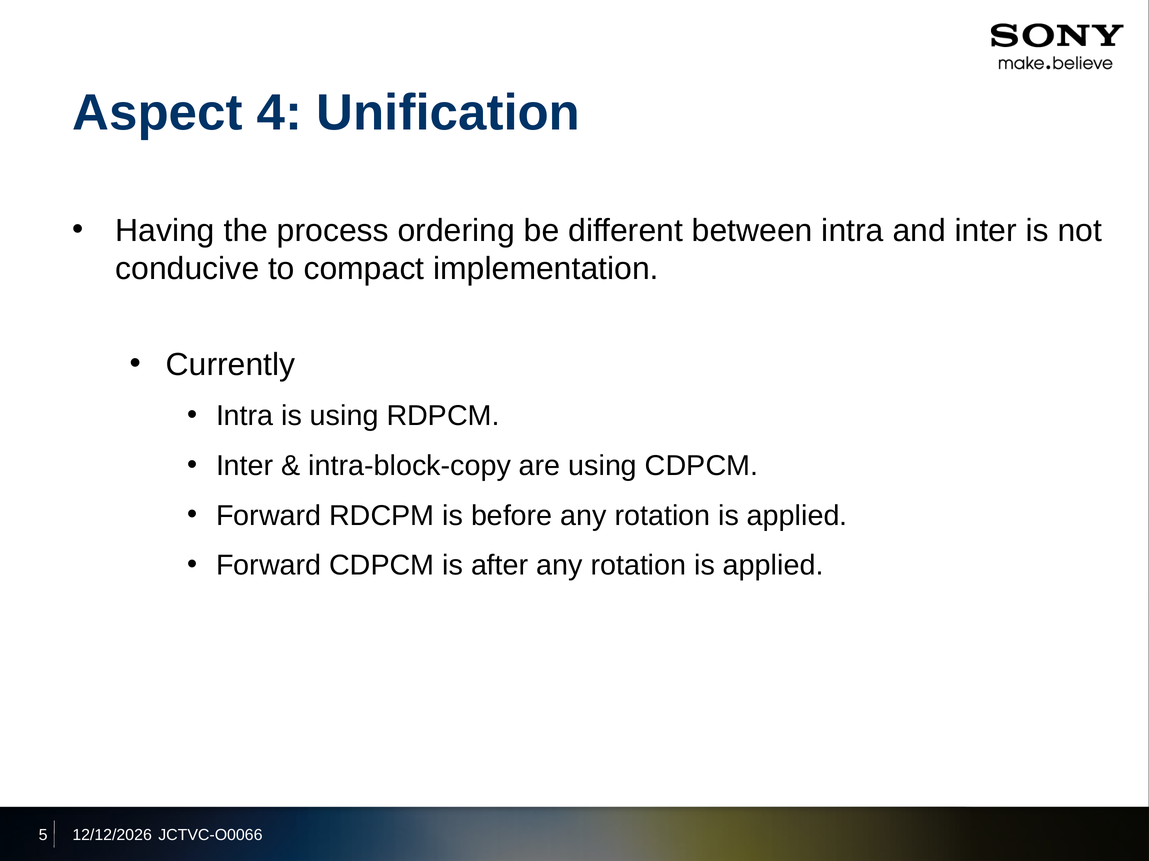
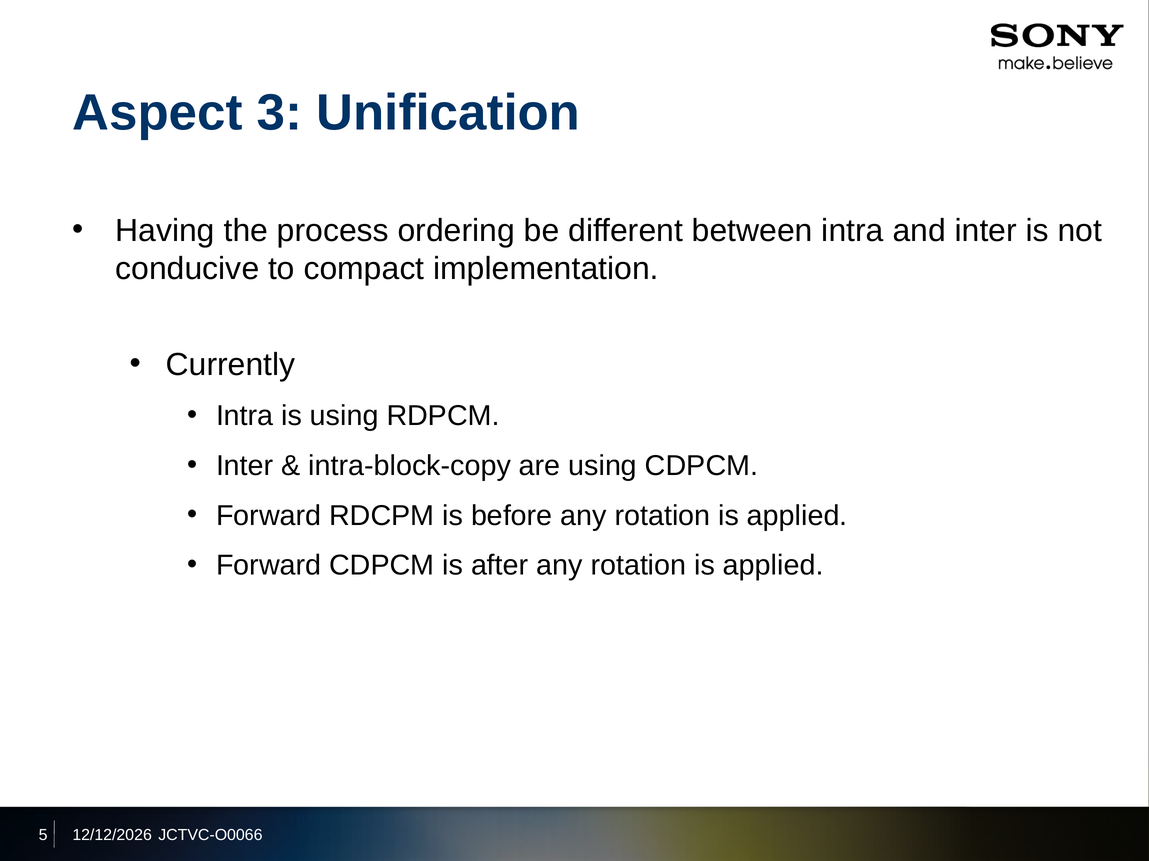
4: 4 -> 3
